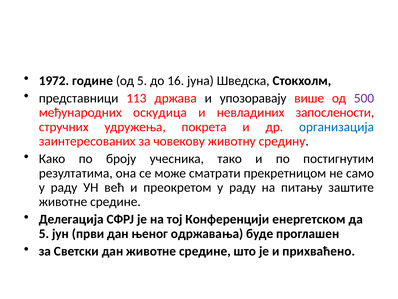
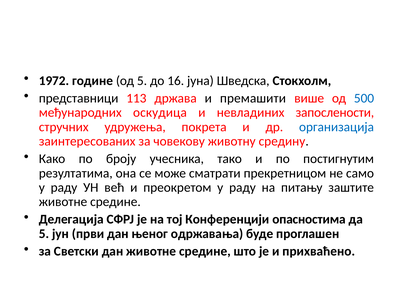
упозоравају: упозоравају -> премашити
500 colour: purple -> blue
енергетском: енергетском -> опасностима
